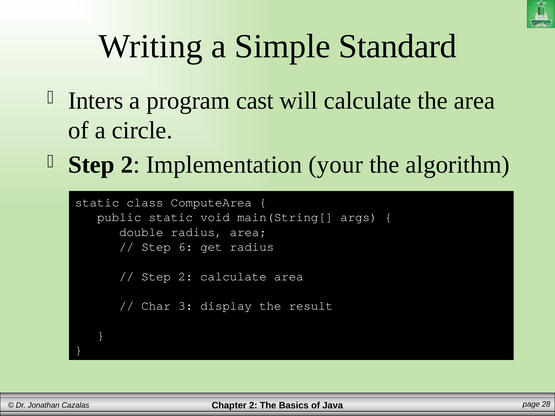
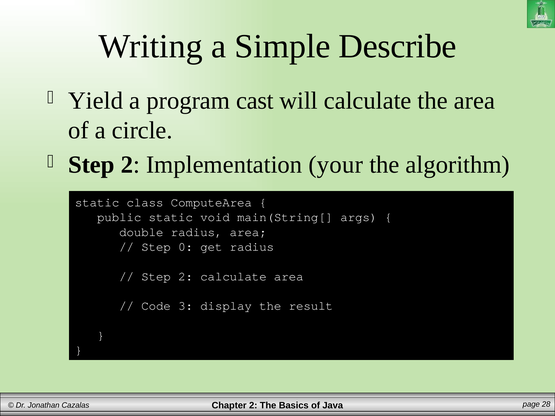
Standard: Standard -> Describe
Inters: Inters -> Yield
6: 6 -> 0
Char: Char -> Code
